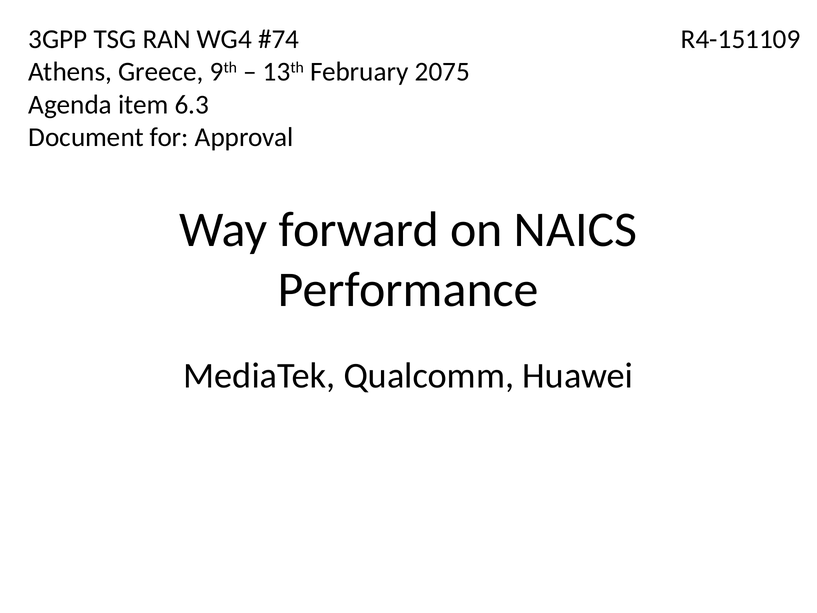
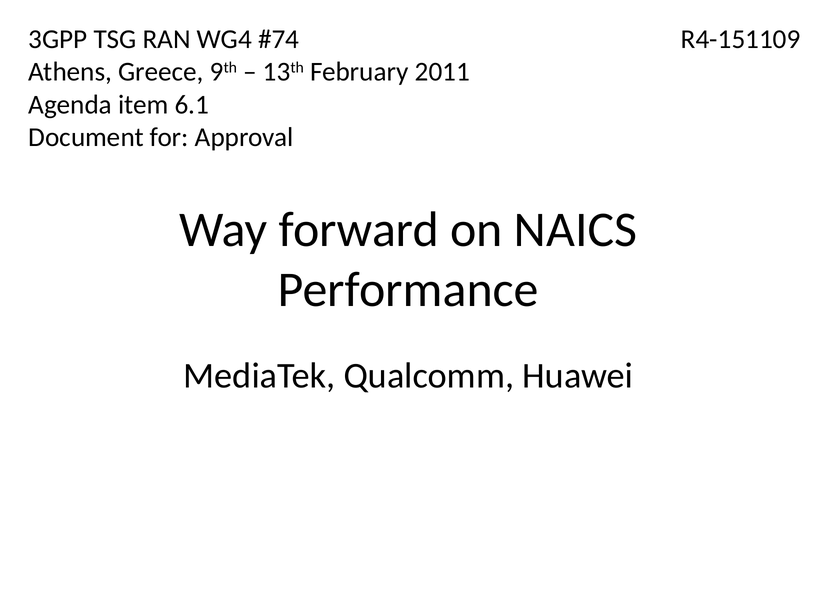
2075: 2075 -> 2011
6.3: 6.3 -> 6.1
